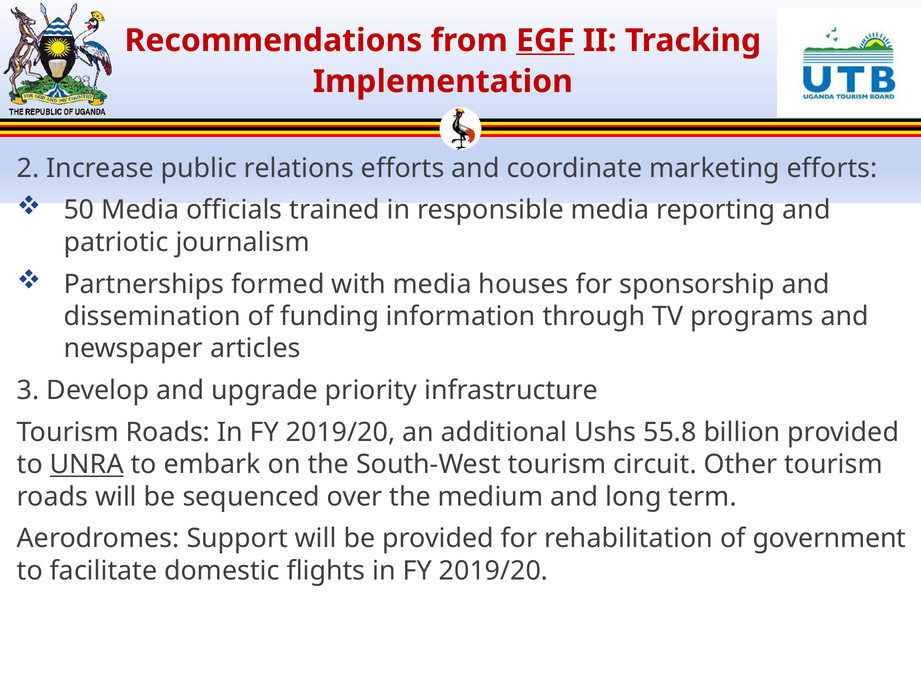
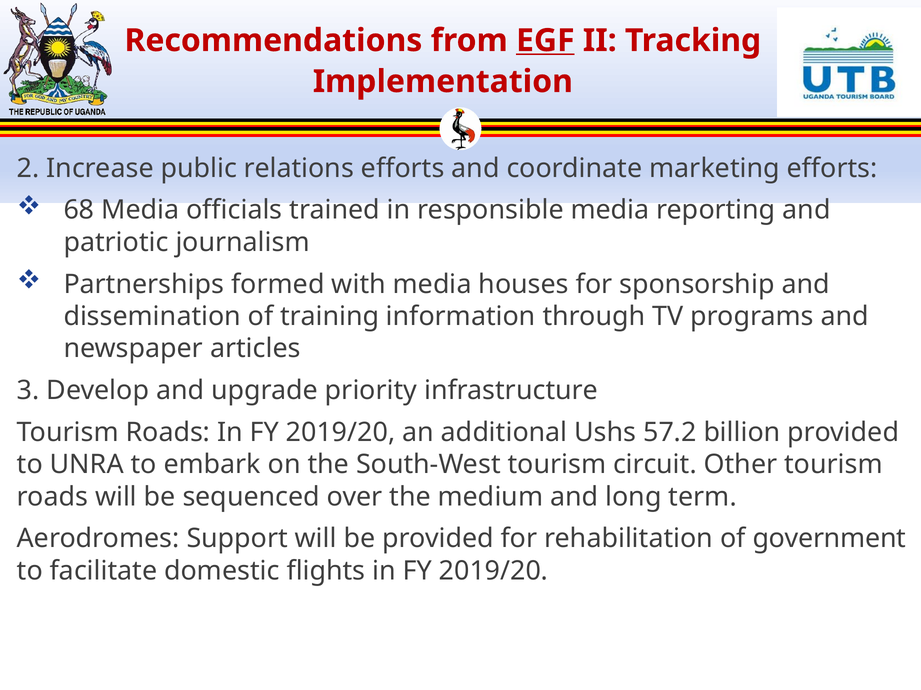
50: 50 -> 68
funding: funding -> training
55.8: 55.8 -> 57.2
UNRA underline: present -> none
